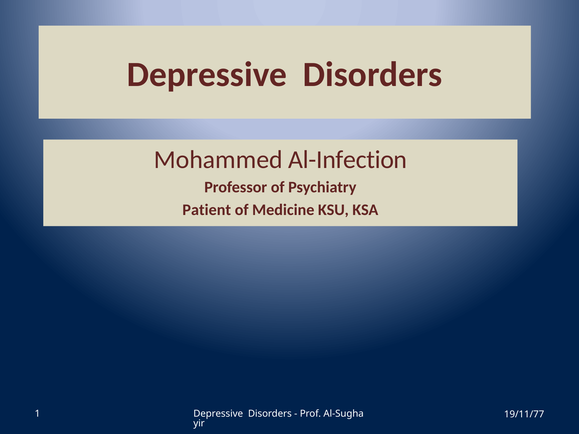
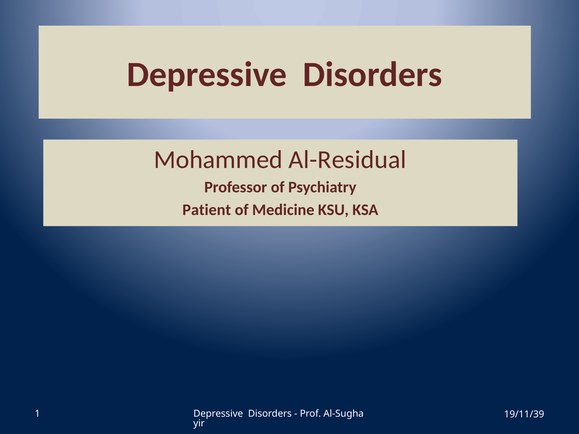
Al-Infection: Al-Infection -> Al-Residual
19/11/77: 19/11/77 -> 19/11/39
